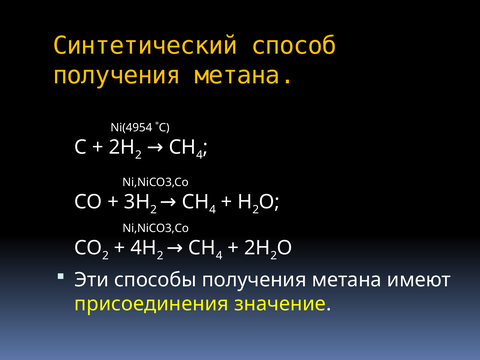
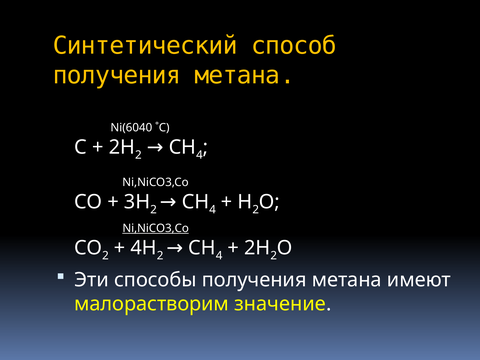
Ni(4954: Ni(4954 -> Ni(6040
Ni,NiCO3,Co at (156, 228) underline: none -> present
присоединения: присоединения -> малорастворим
